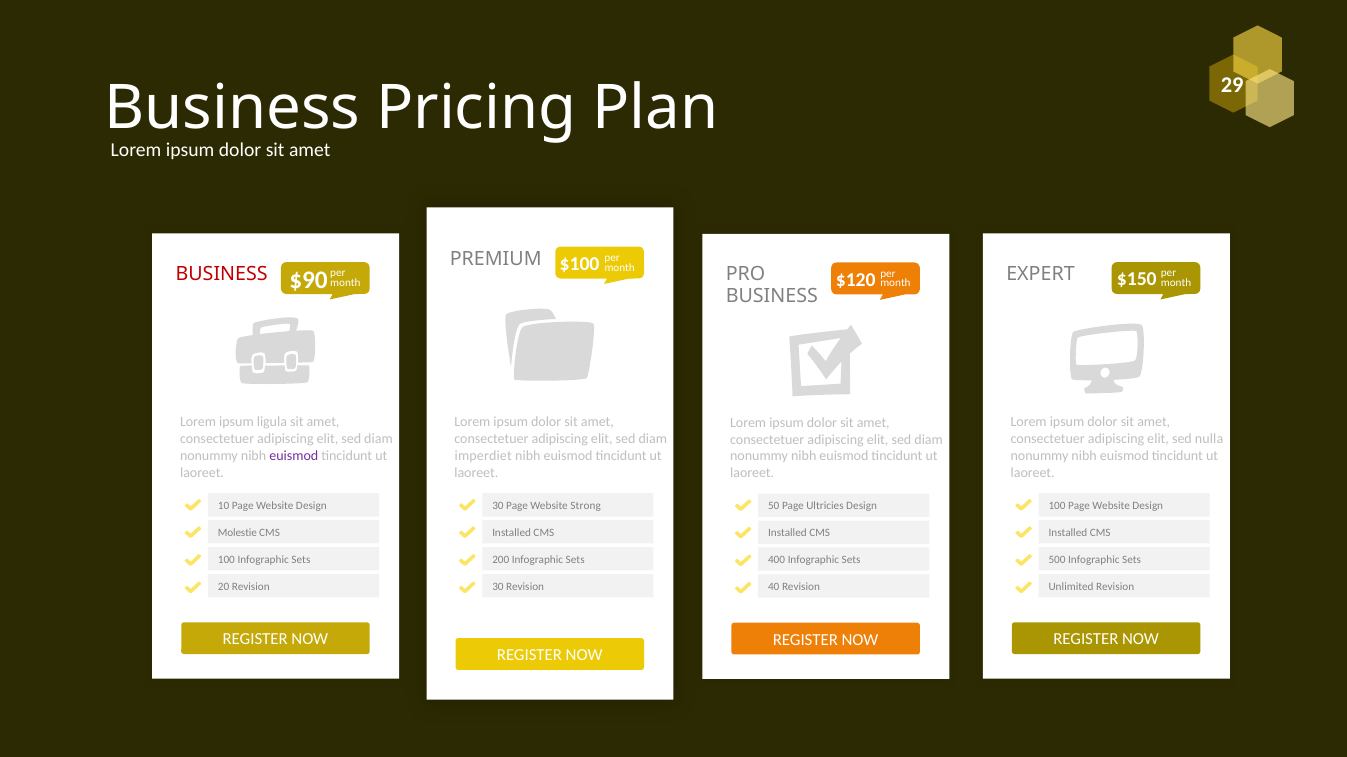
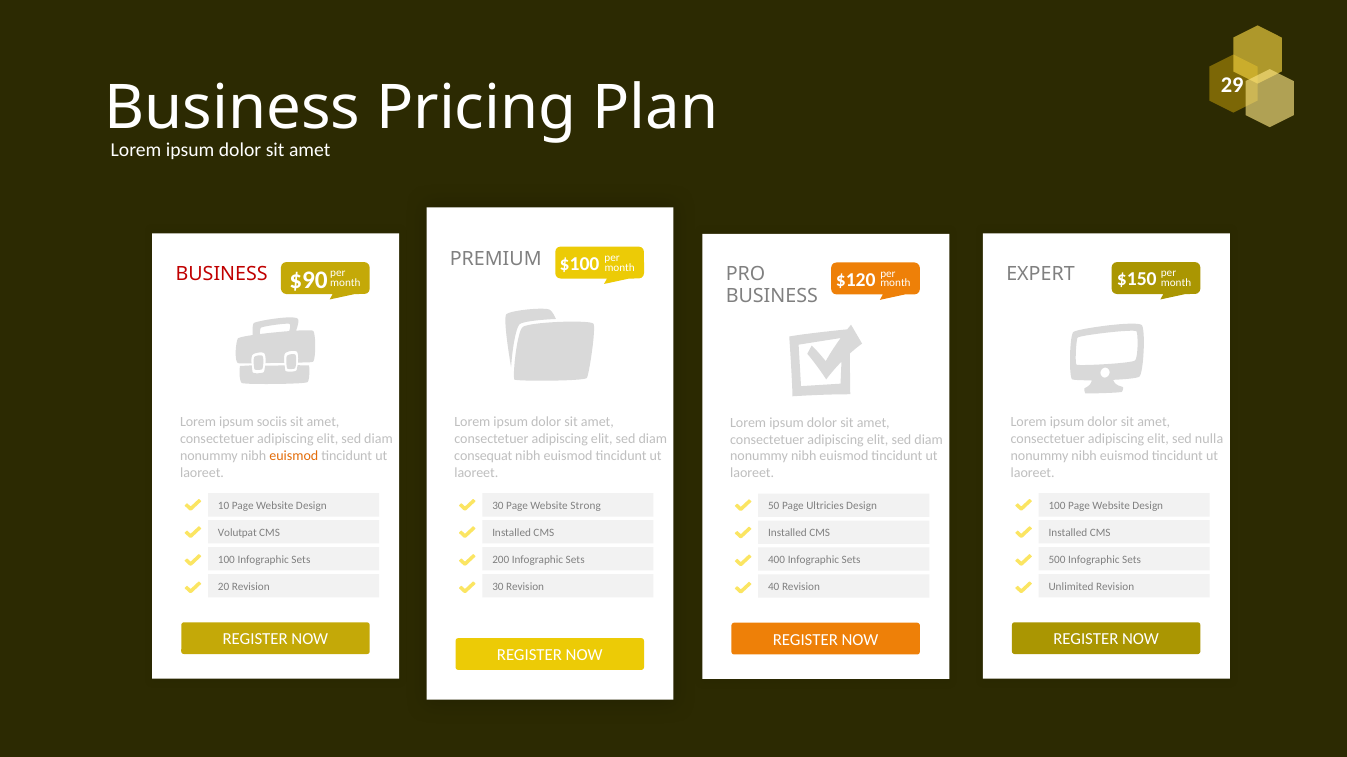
ligula: ligula -> sociis
euismod at (294, 456) colour: purple -> orange
imperdiet: imperdiet -> consequat
Molestie: Molestie -> Volutpat
